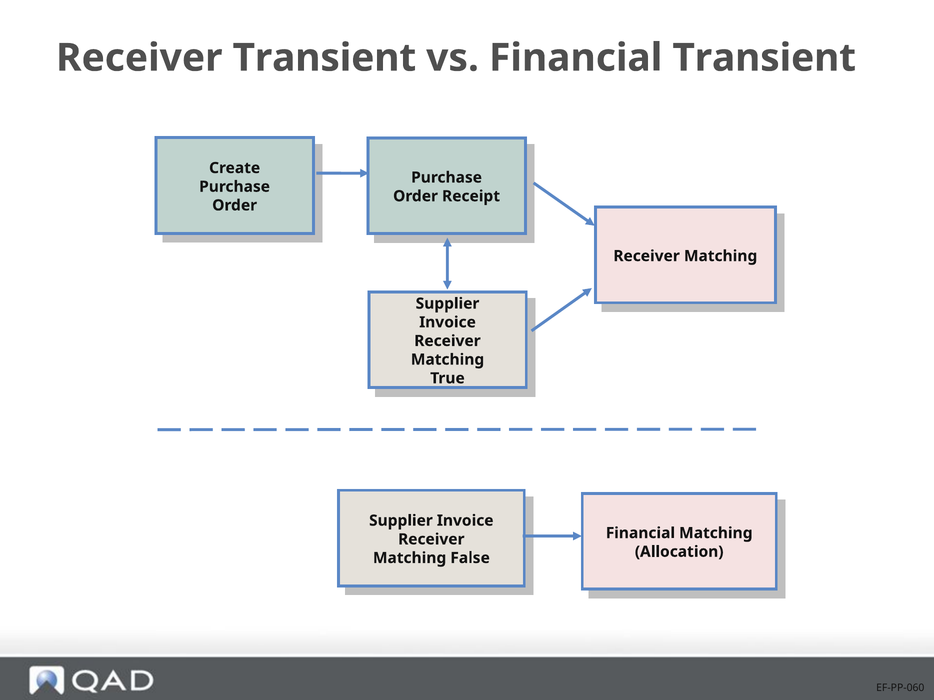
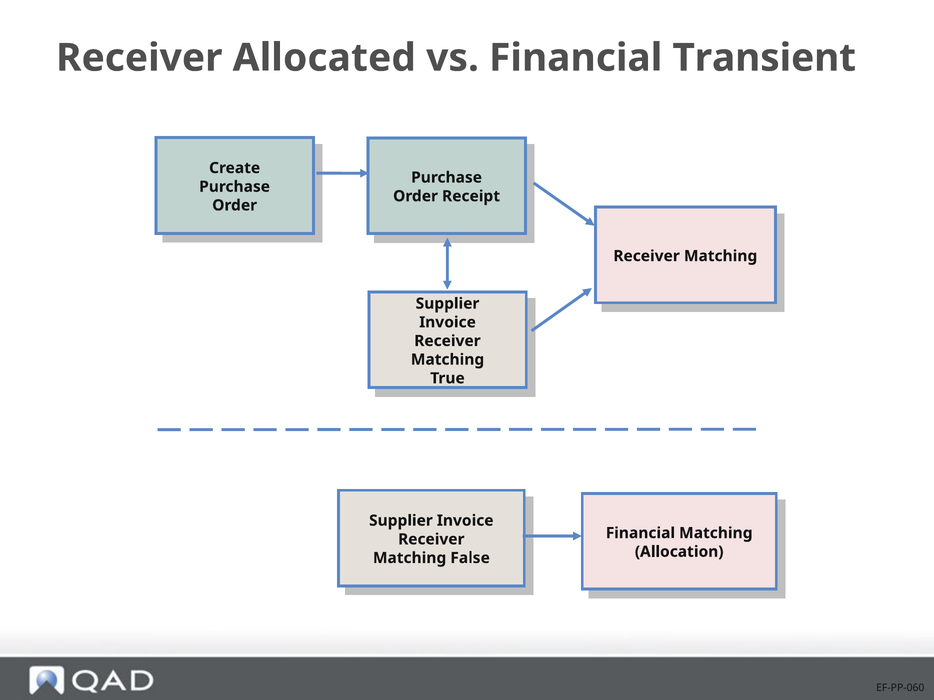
Receiver Transient: Transient -> Allocated
